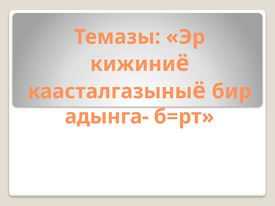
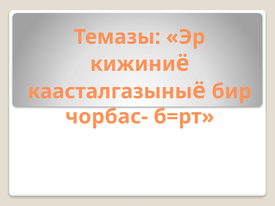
адынга-: адынга- -> чорбас-
